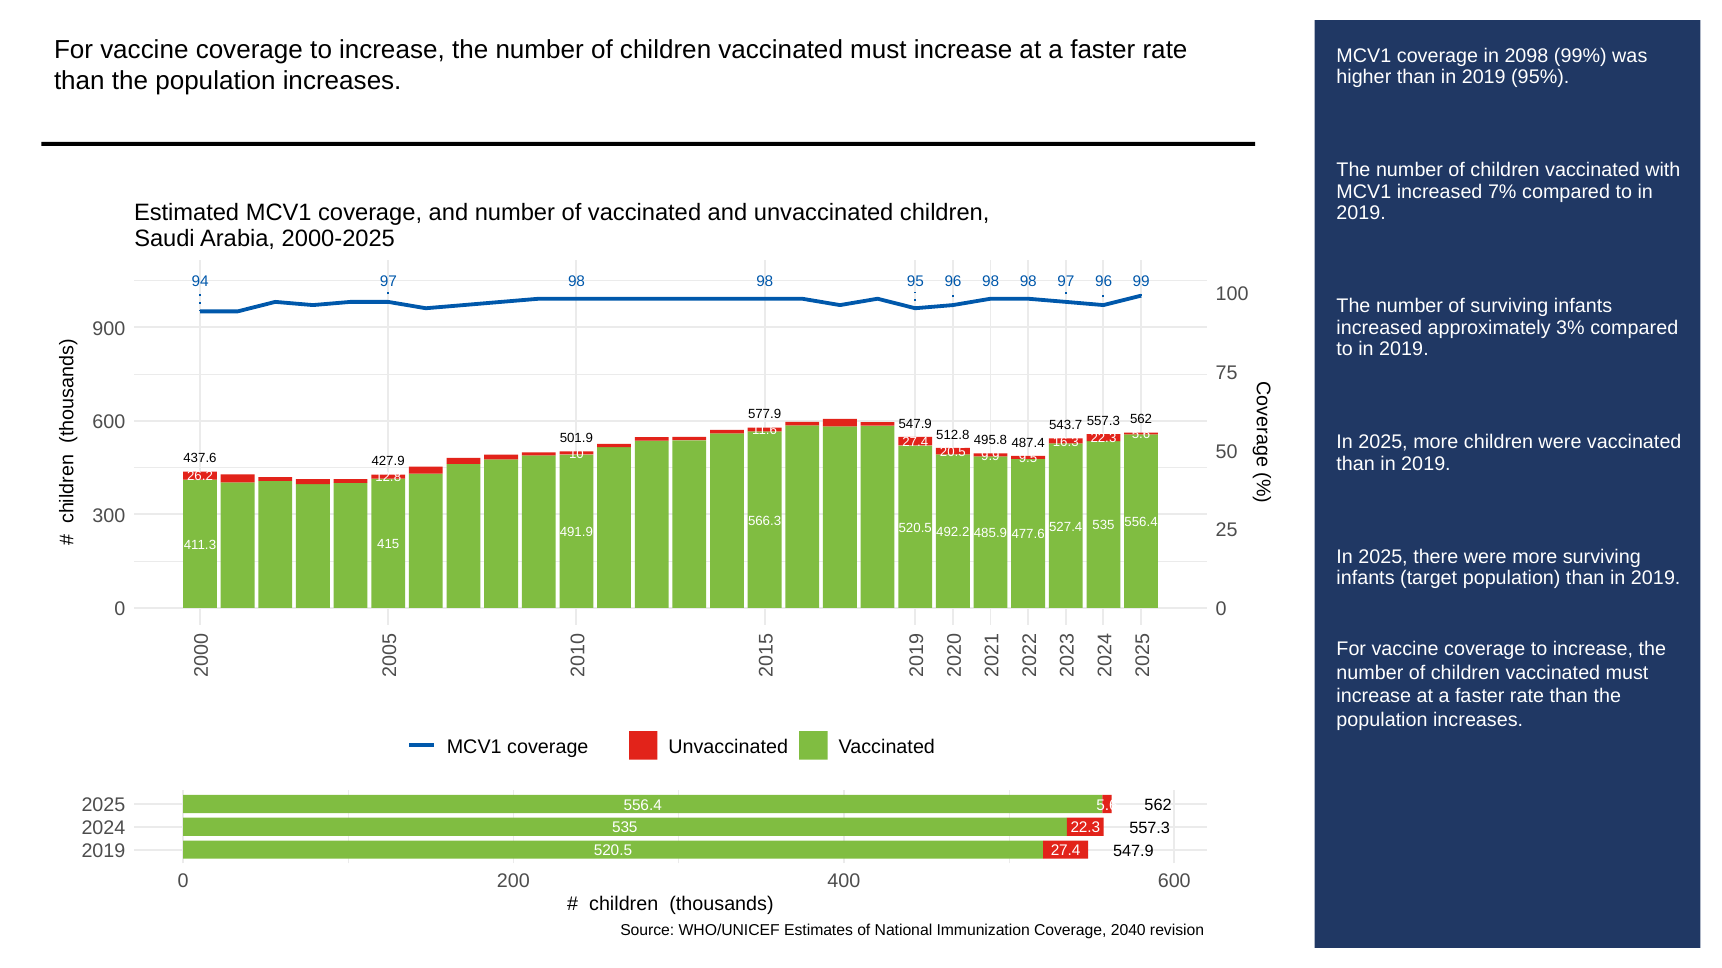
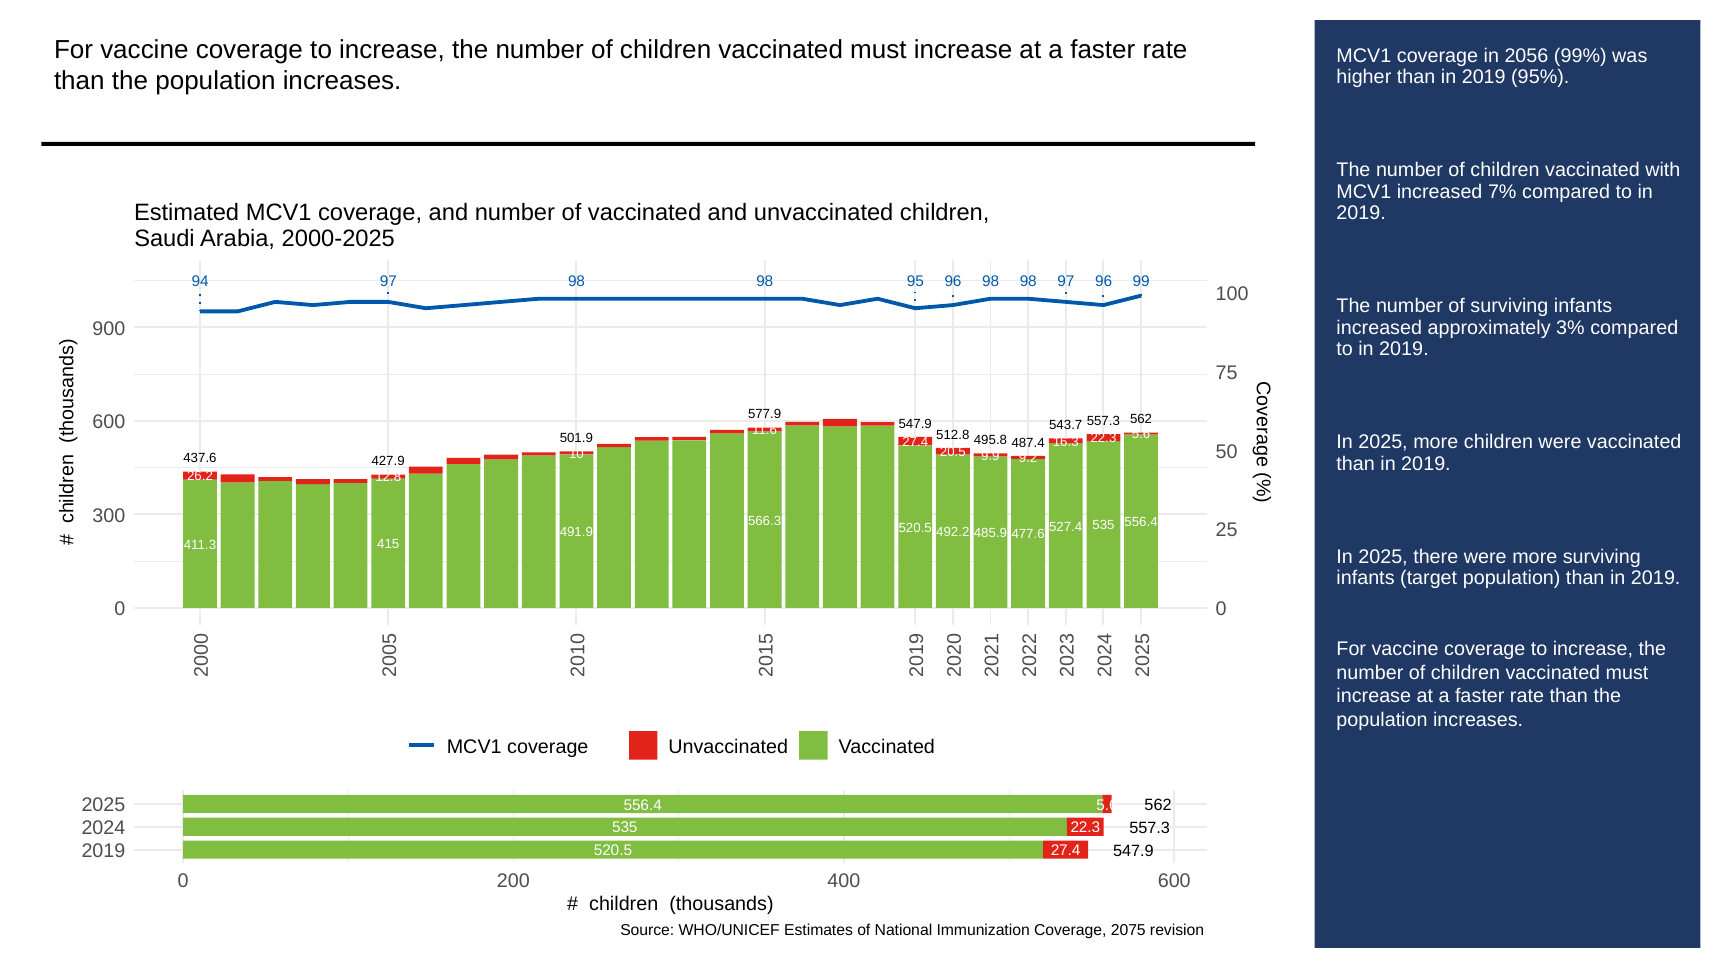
2098: 2098 -> 2056
9.5: 9.5 -> 9.2
2040: 2040 -> 2075
